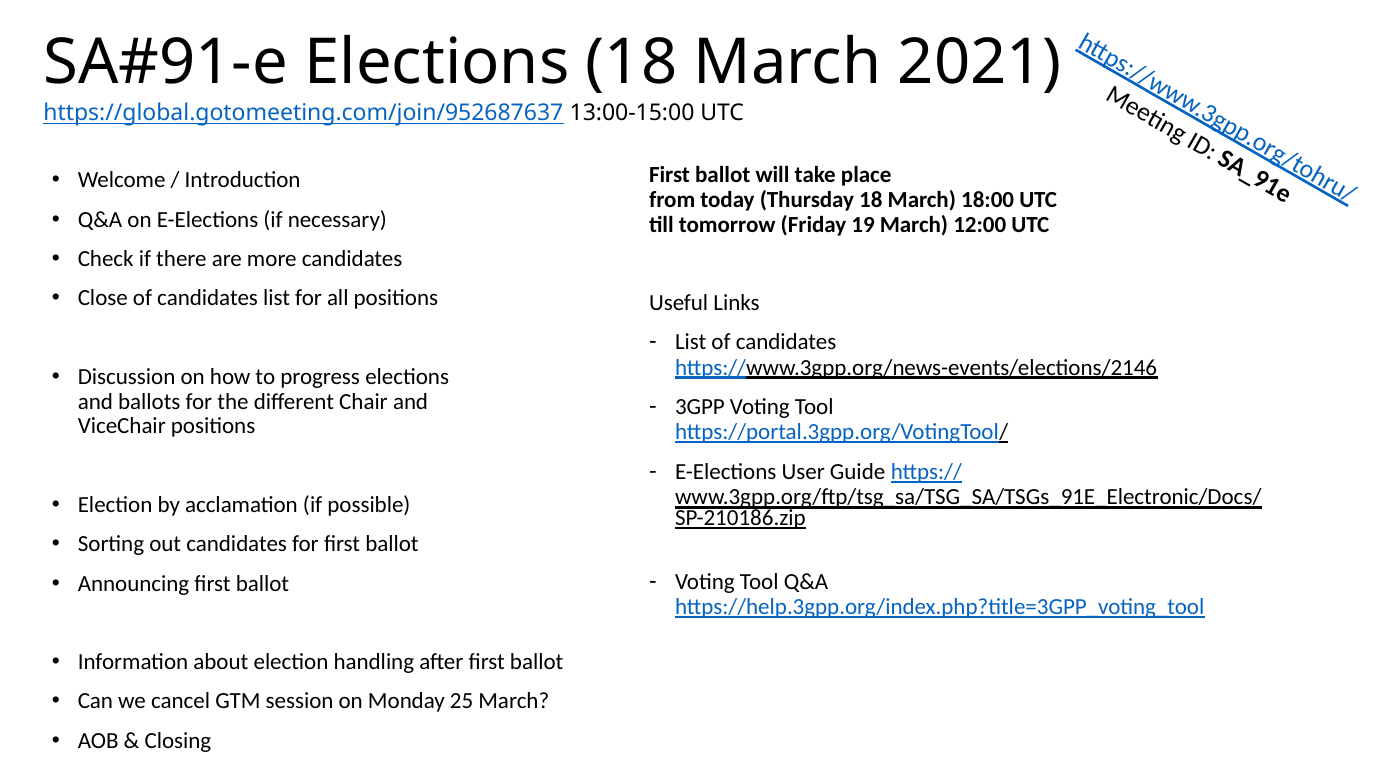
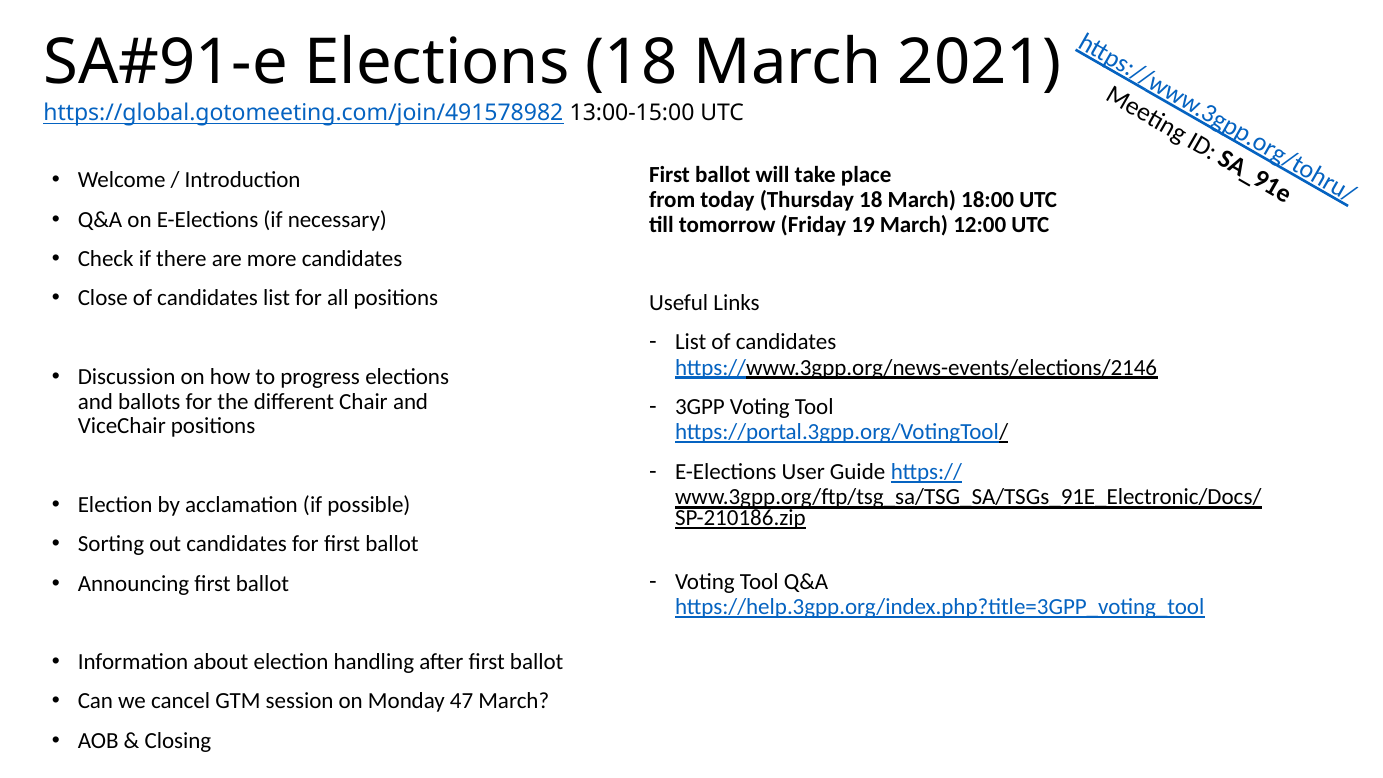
https://global.gotomeeting.com/join/952687637: https://global.gotomeeting.com/join/952687637 -> https://global.gotomeeting.com/join/491578982
25: 25 -> 47
